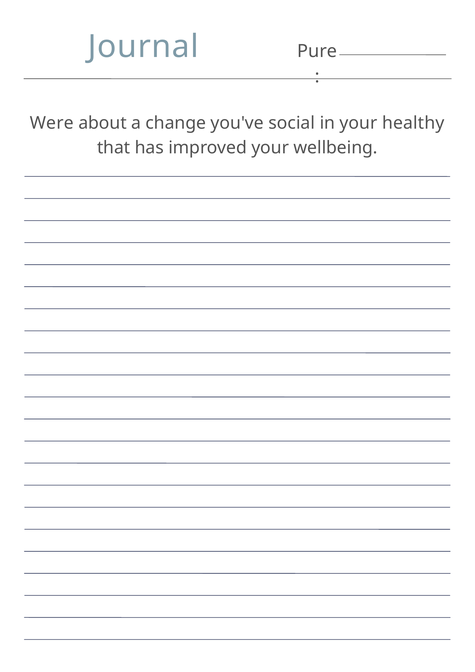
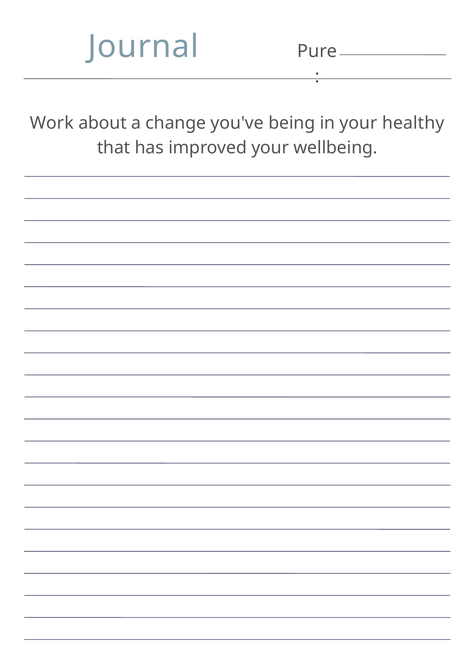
Were: Were -> Work
social: social -> being
